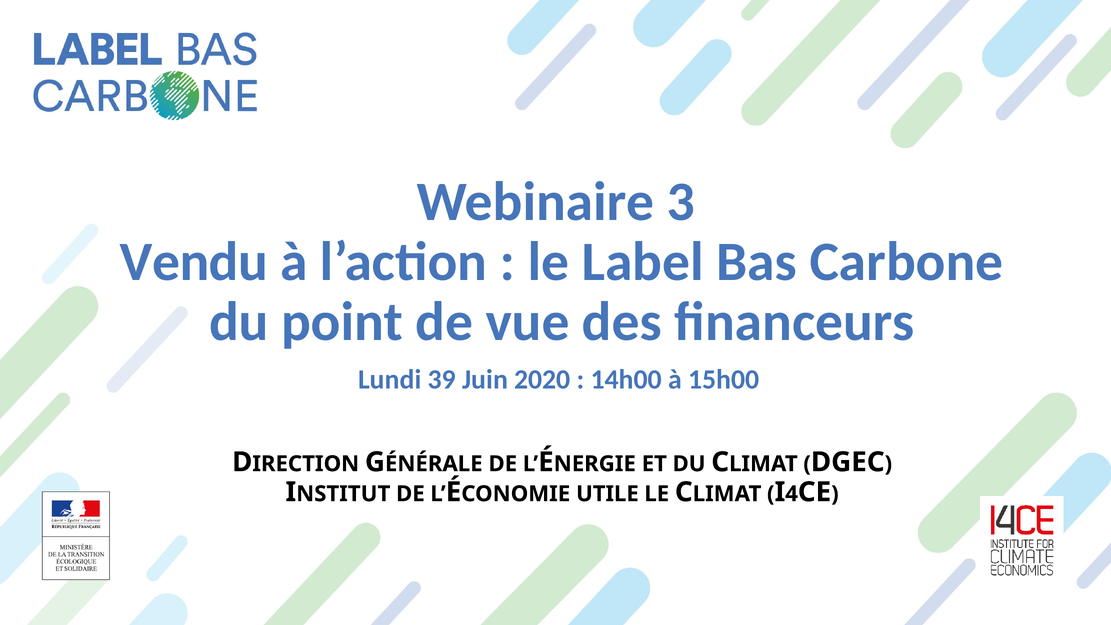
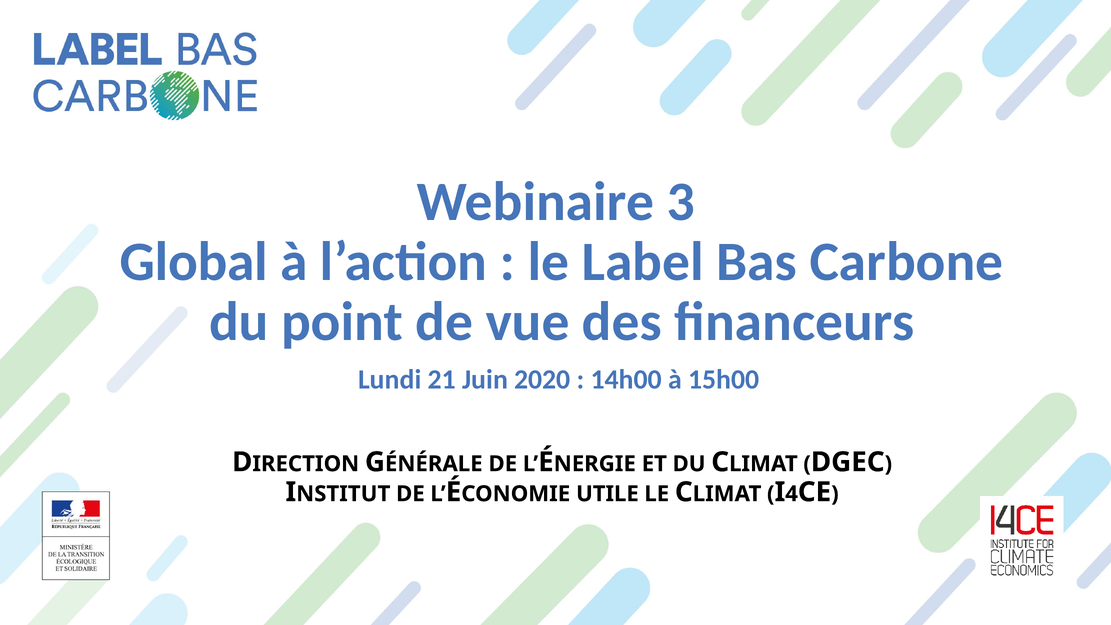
Vendu: Vendu -> Global
39: 39 -> 21
